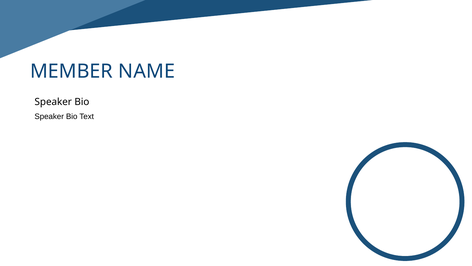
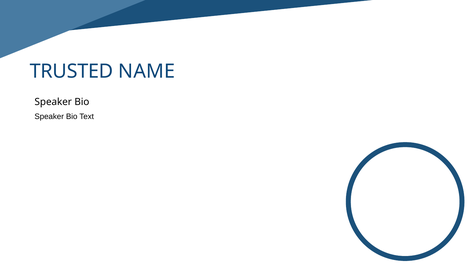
MEMBER: MEMBER -> TRUSTED
